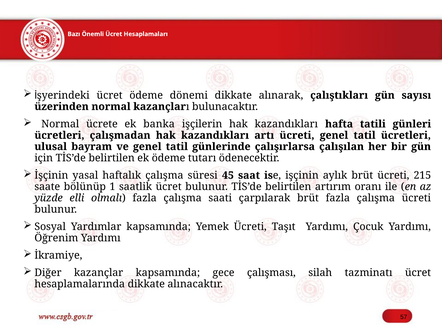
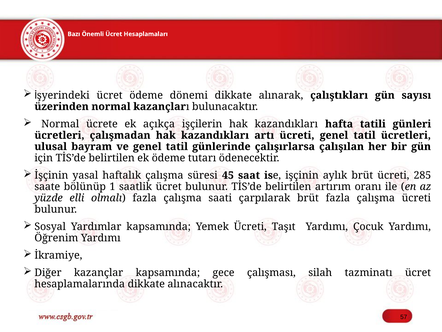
banka: banka -> açıkça
215: 215 -> 285
